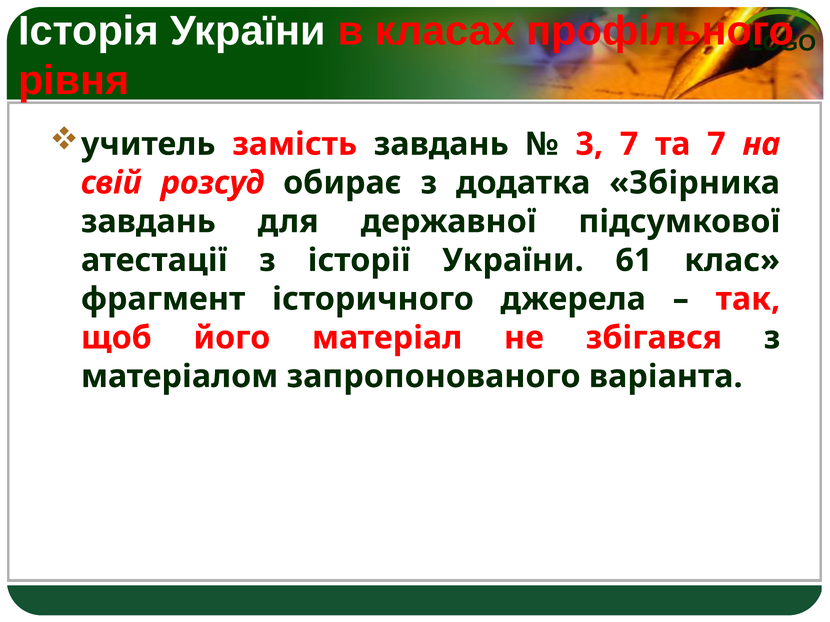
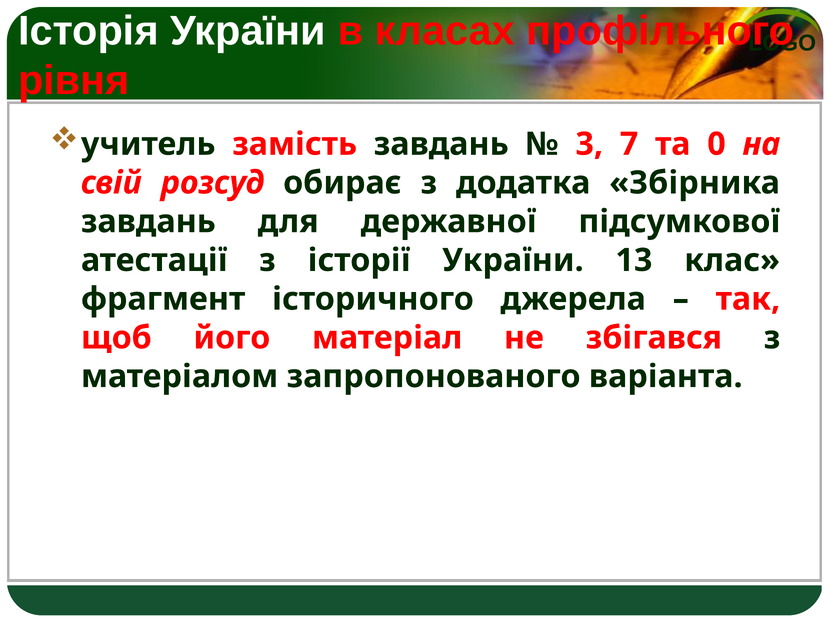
та 7: 7 -> 0
61: 61 -> 13
